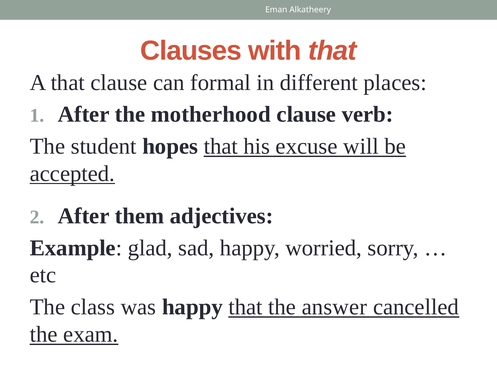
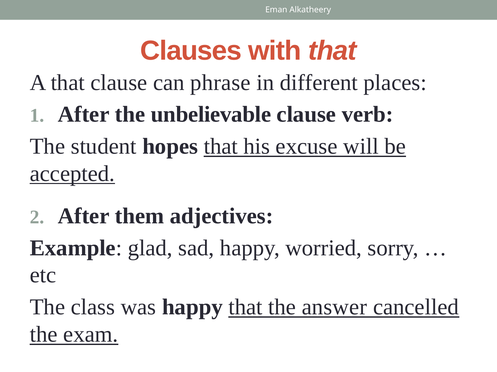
formal: formal -> phrase
motherhood: motherhood -> unbelievable
